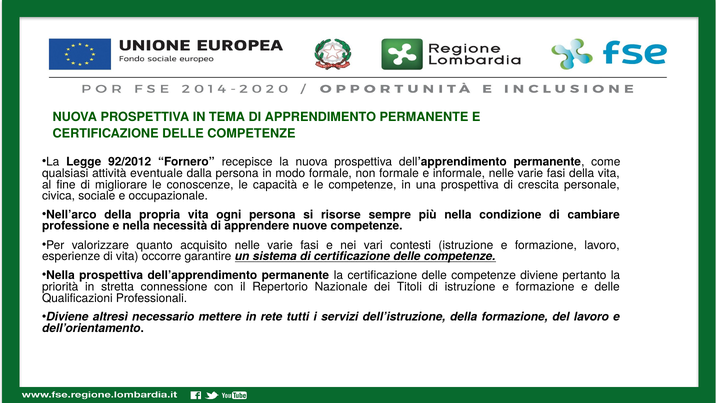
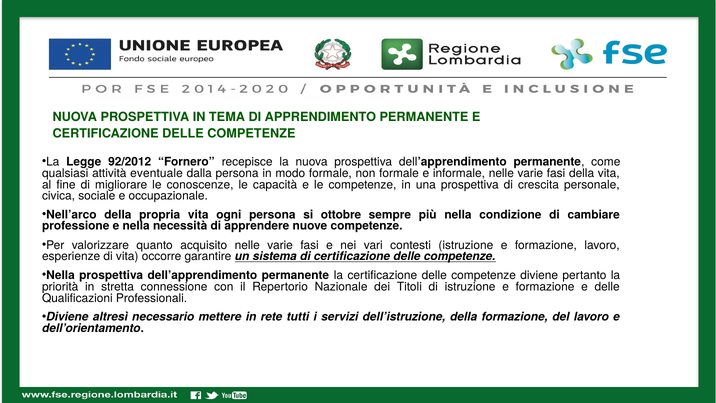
risorse: risorse -> ottobre
